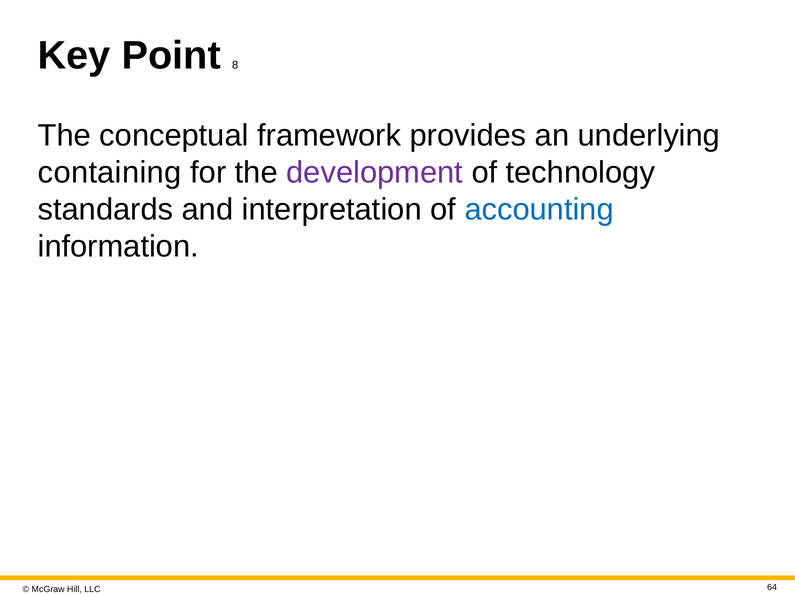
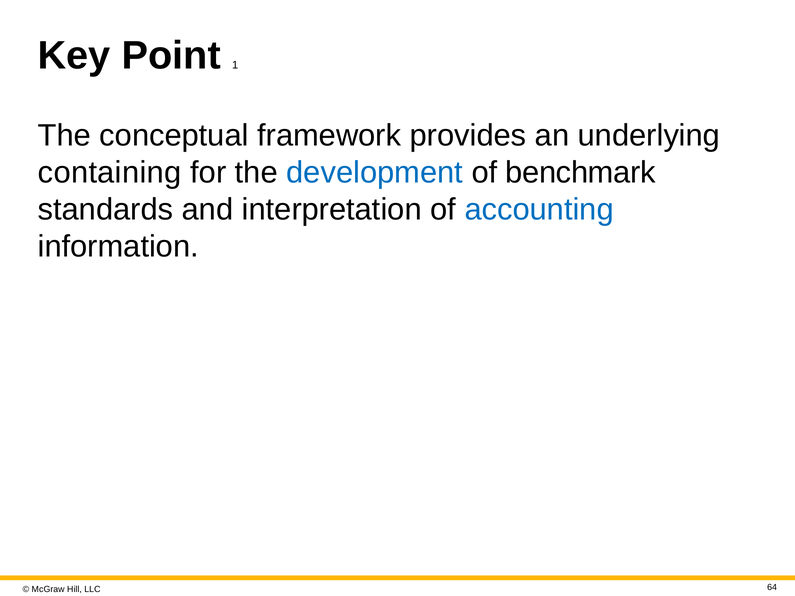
8: 8 -> 1
development colour: purple -> blue
technology: technology -> benchmark
